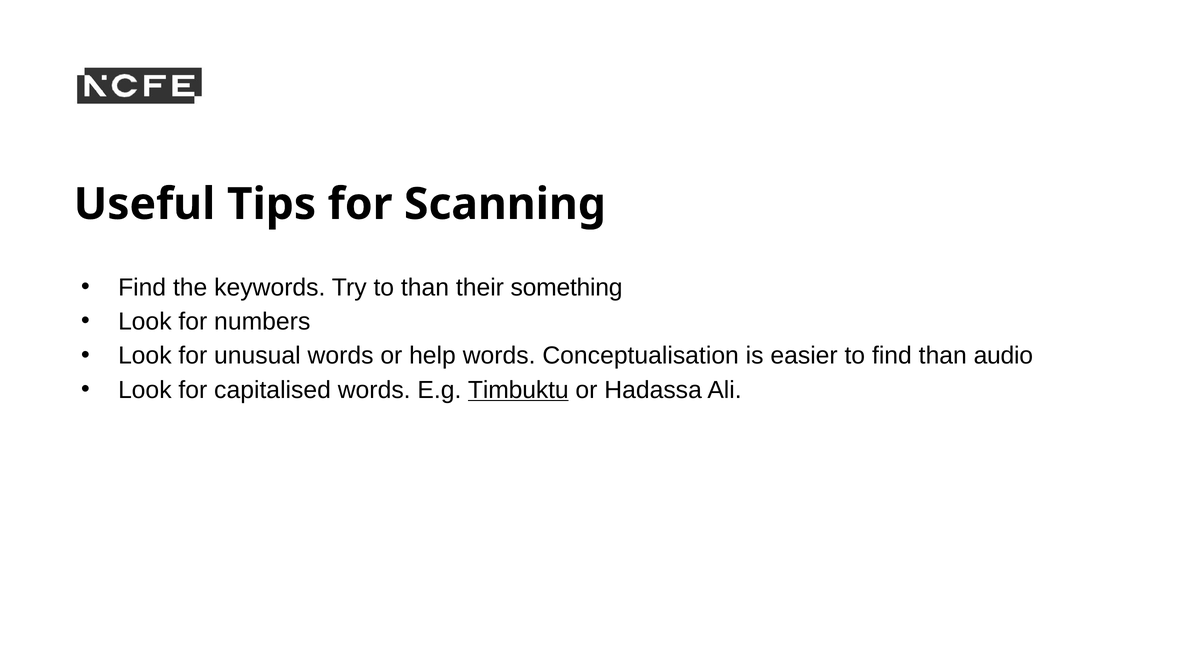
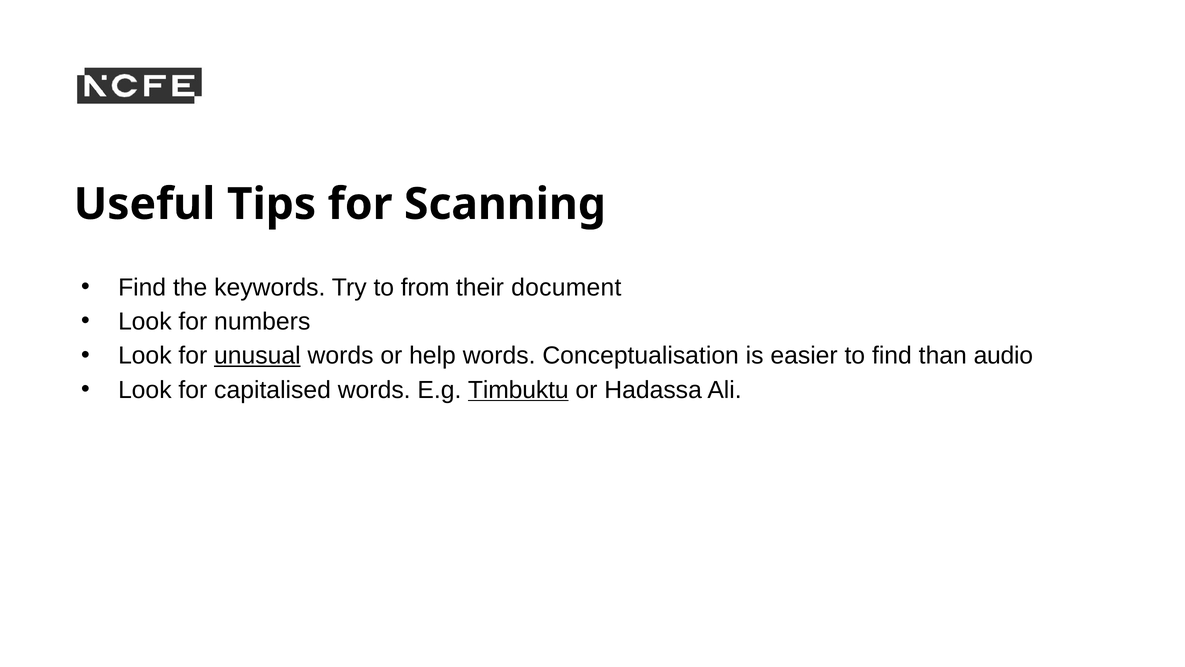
to than: than -> from
something: something -> document
unusual underline: none -> present
